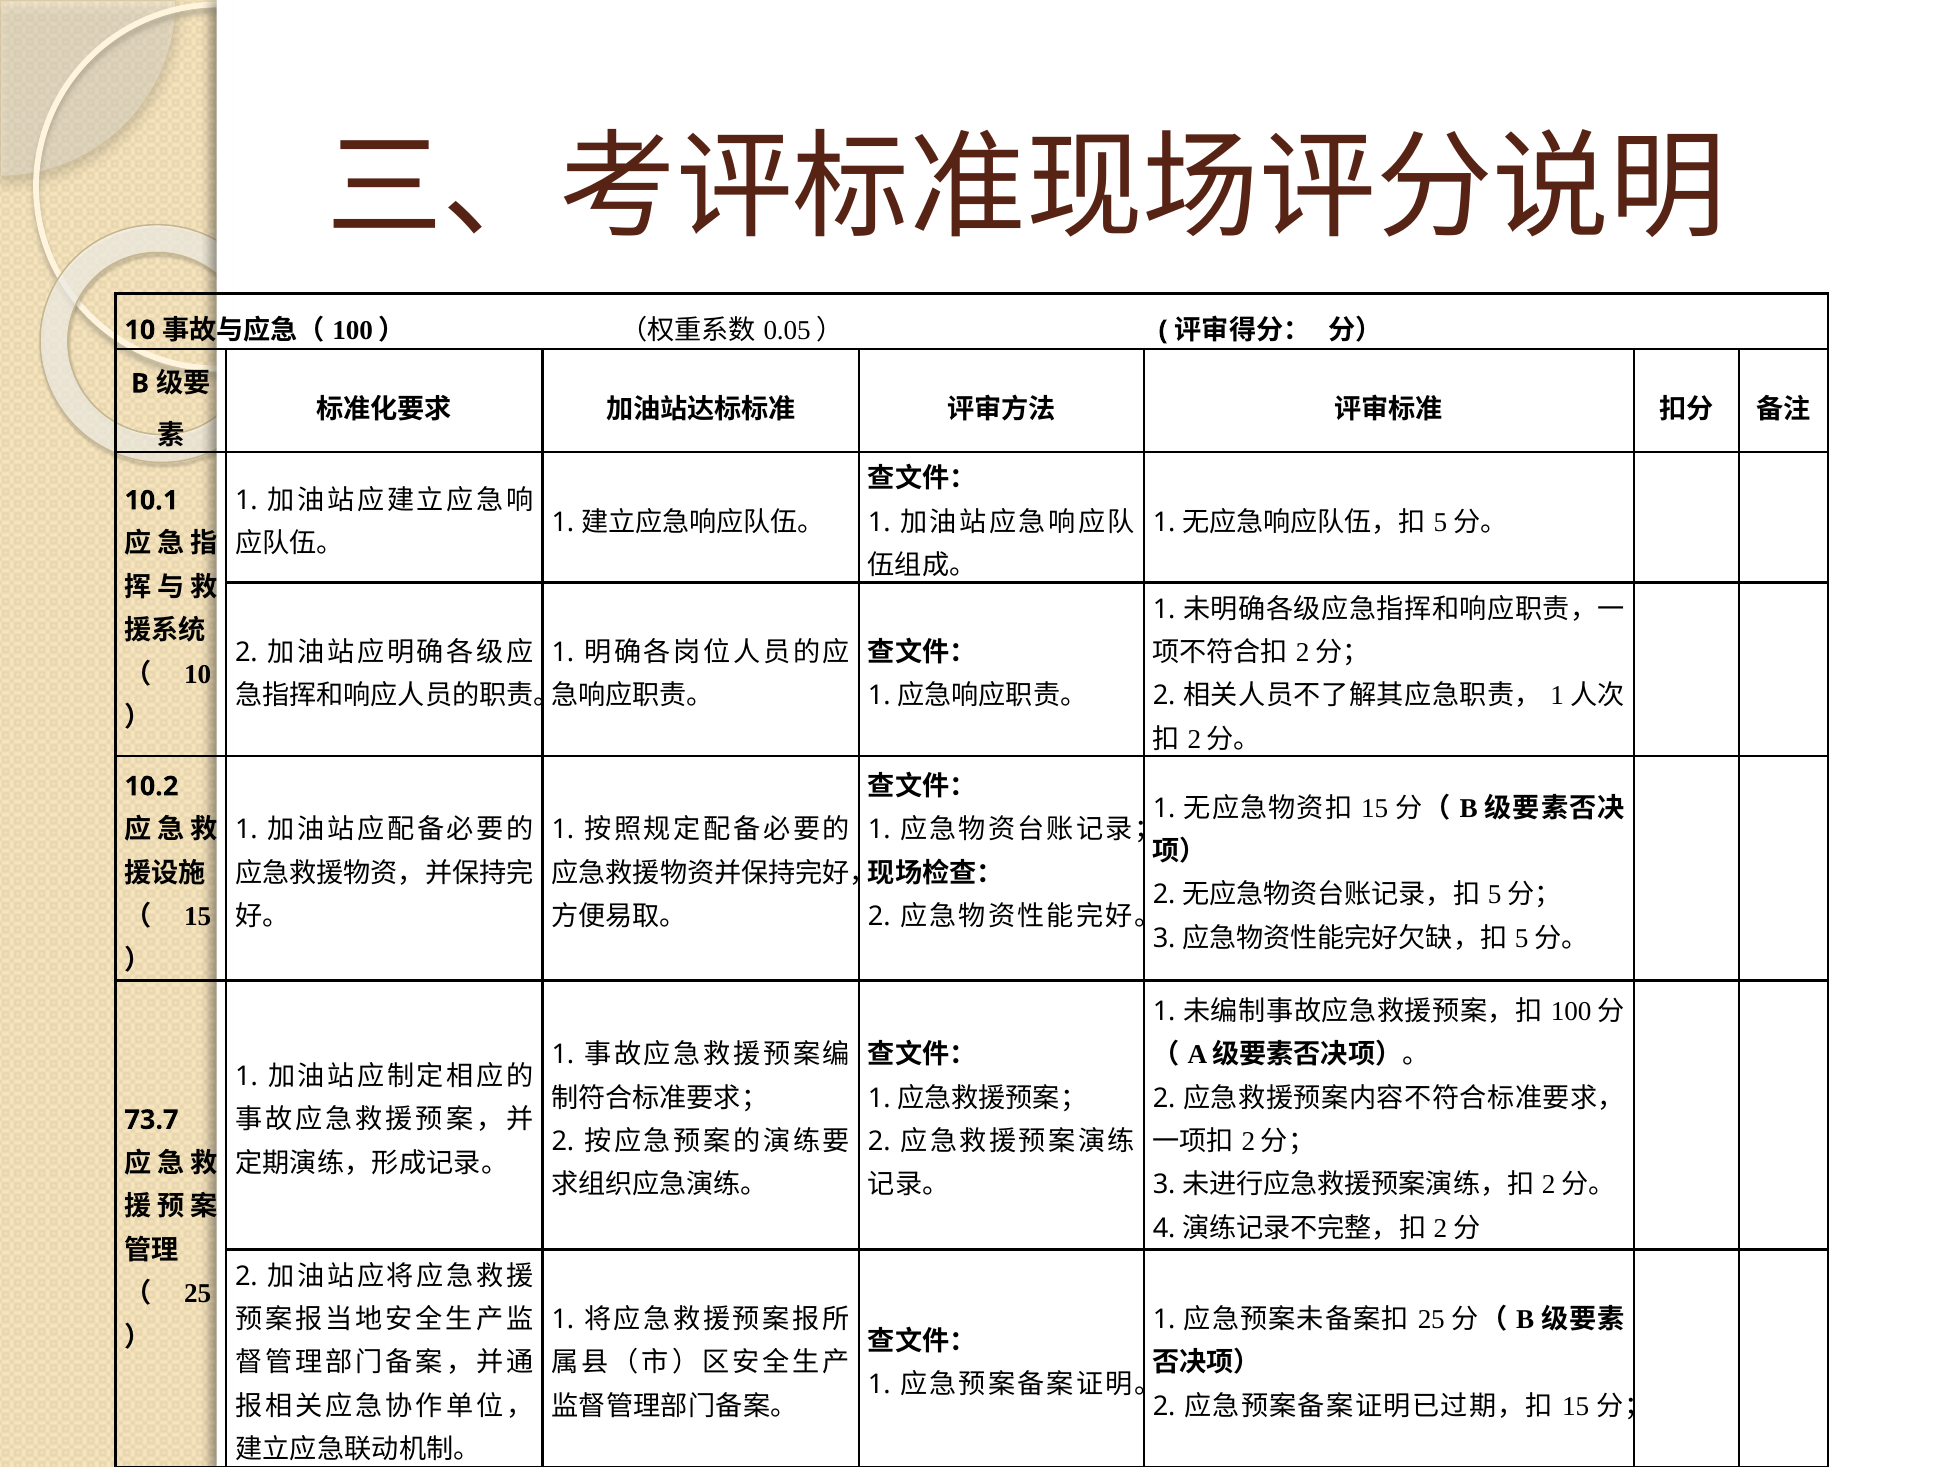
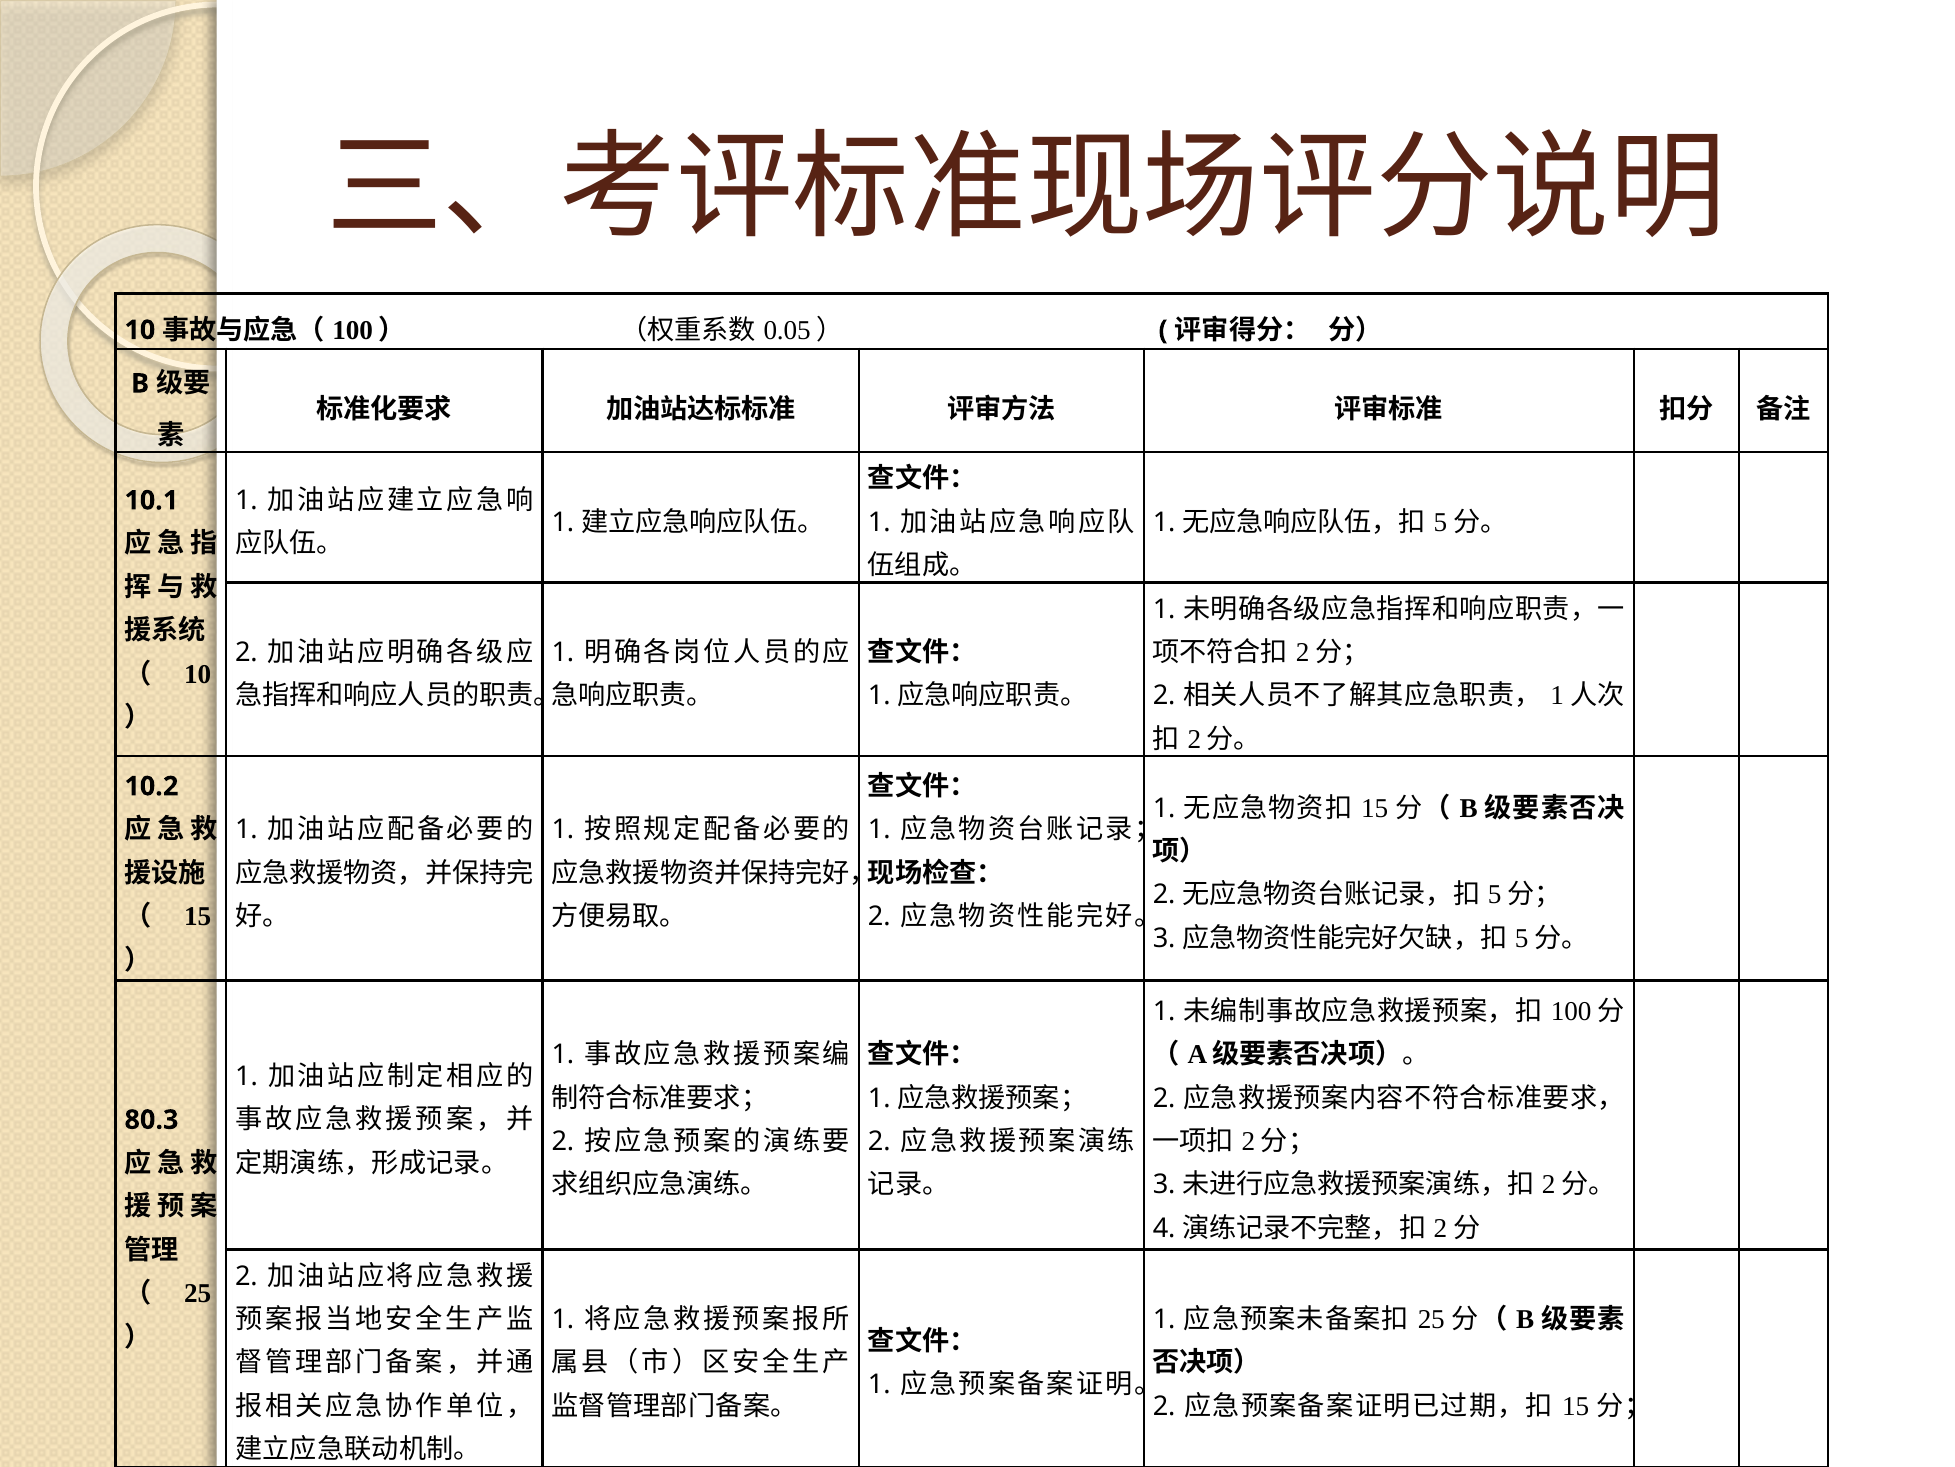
73.7: 73.7 -> 80.3
